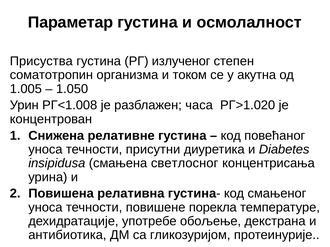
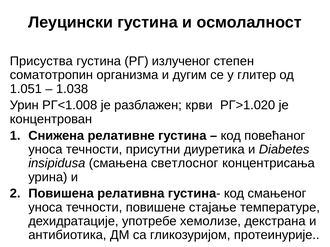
Параметар: Параметар -> Леуцински
током: током -> дугим
акутна: акутна -> глитер
1.005: 1.005 -> 1.051
1.050: 1.050 -> 1.038
часа: часа -> крви
порекла: порекла -> стајање
обољење: обољење -> хемолизе
